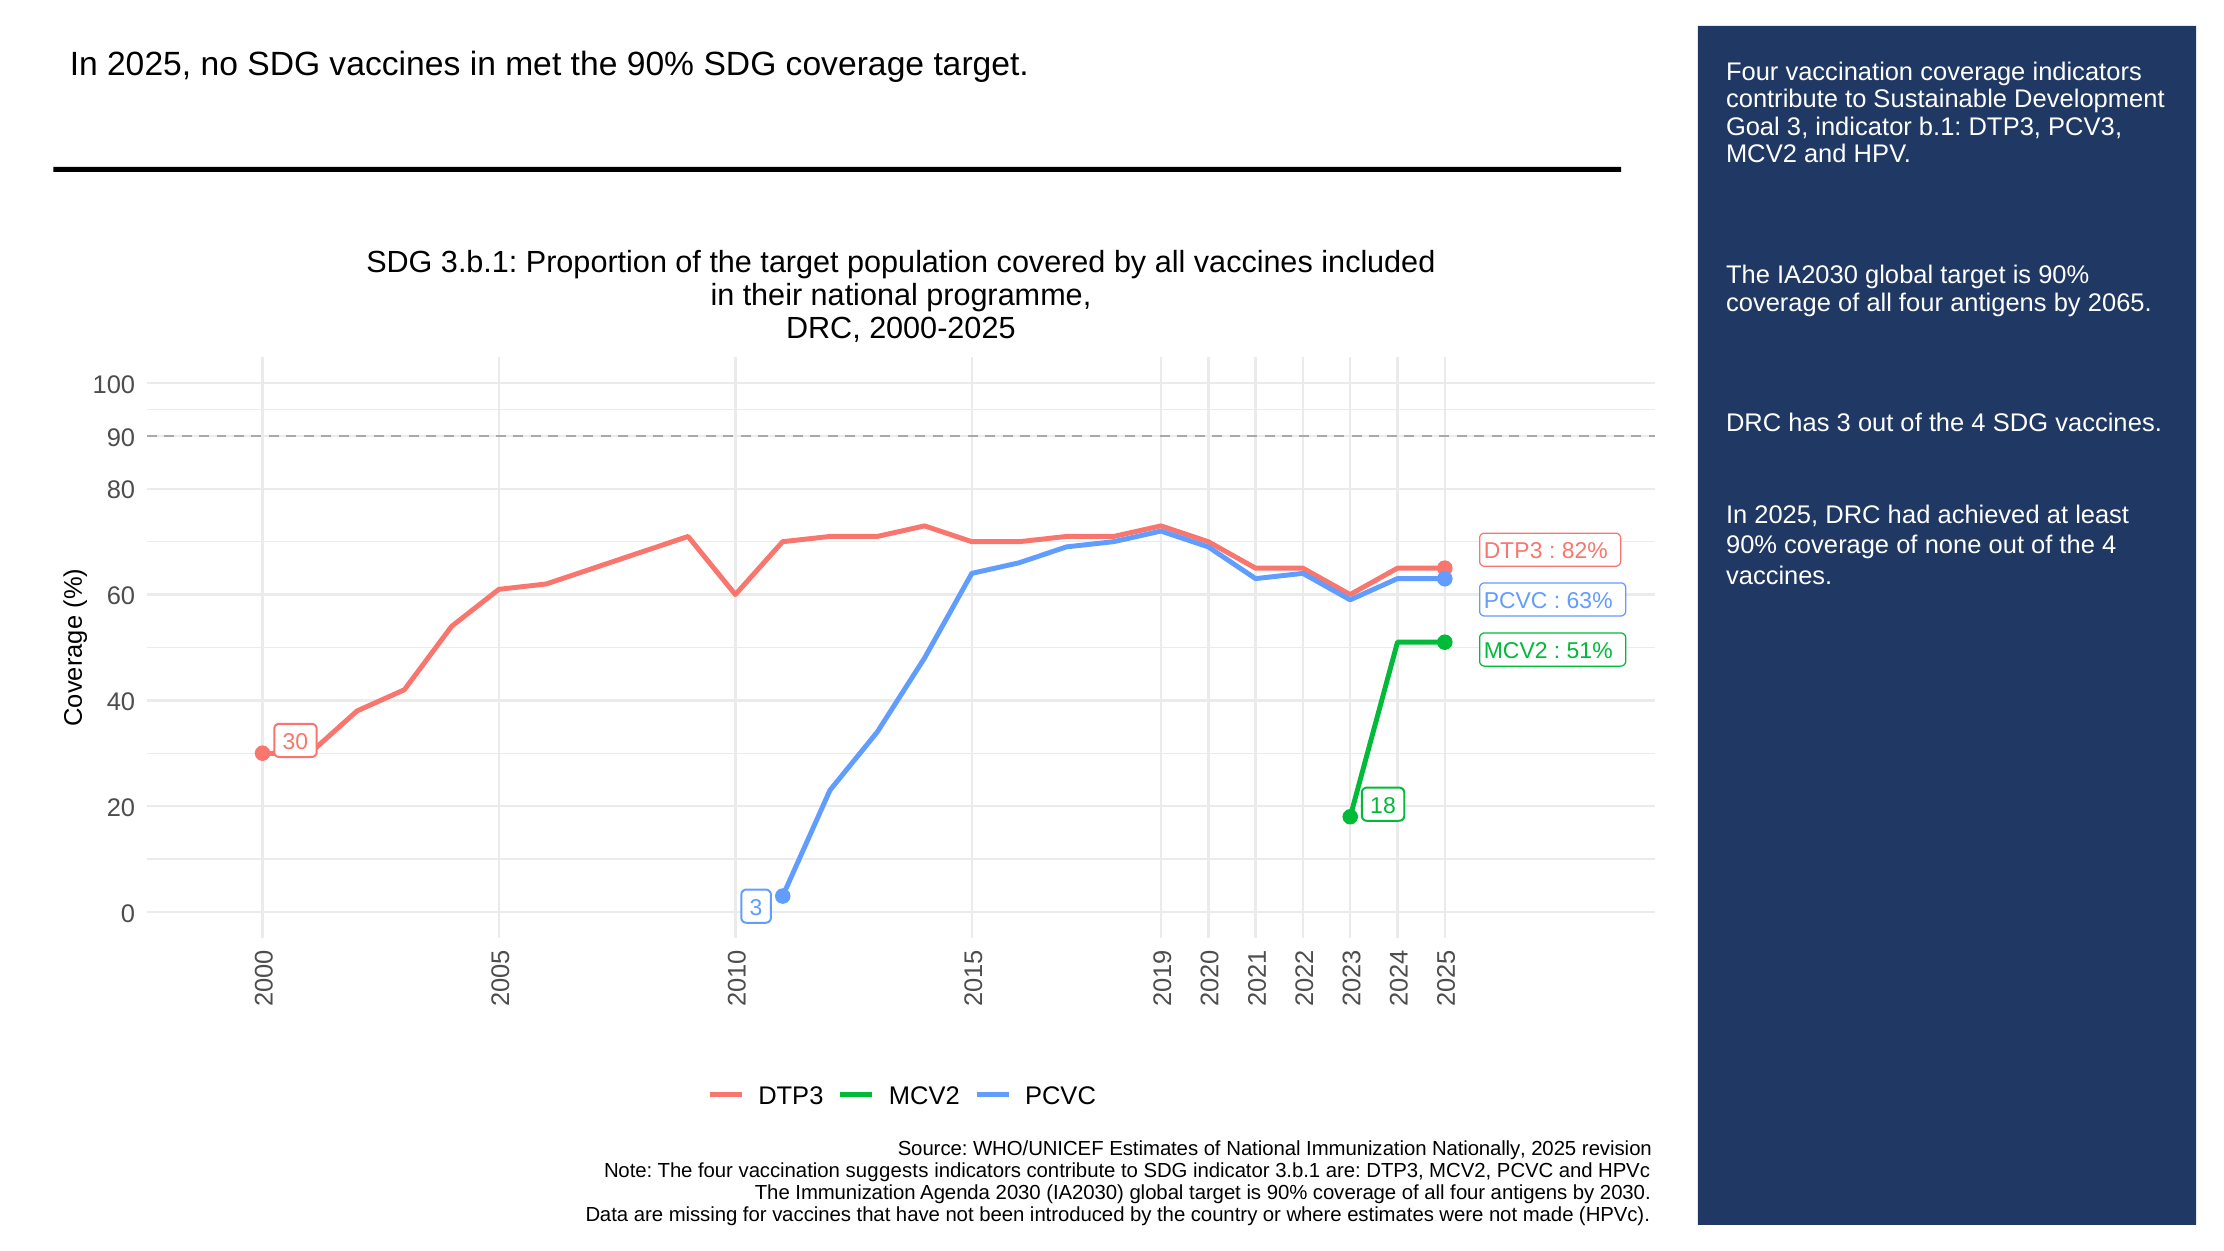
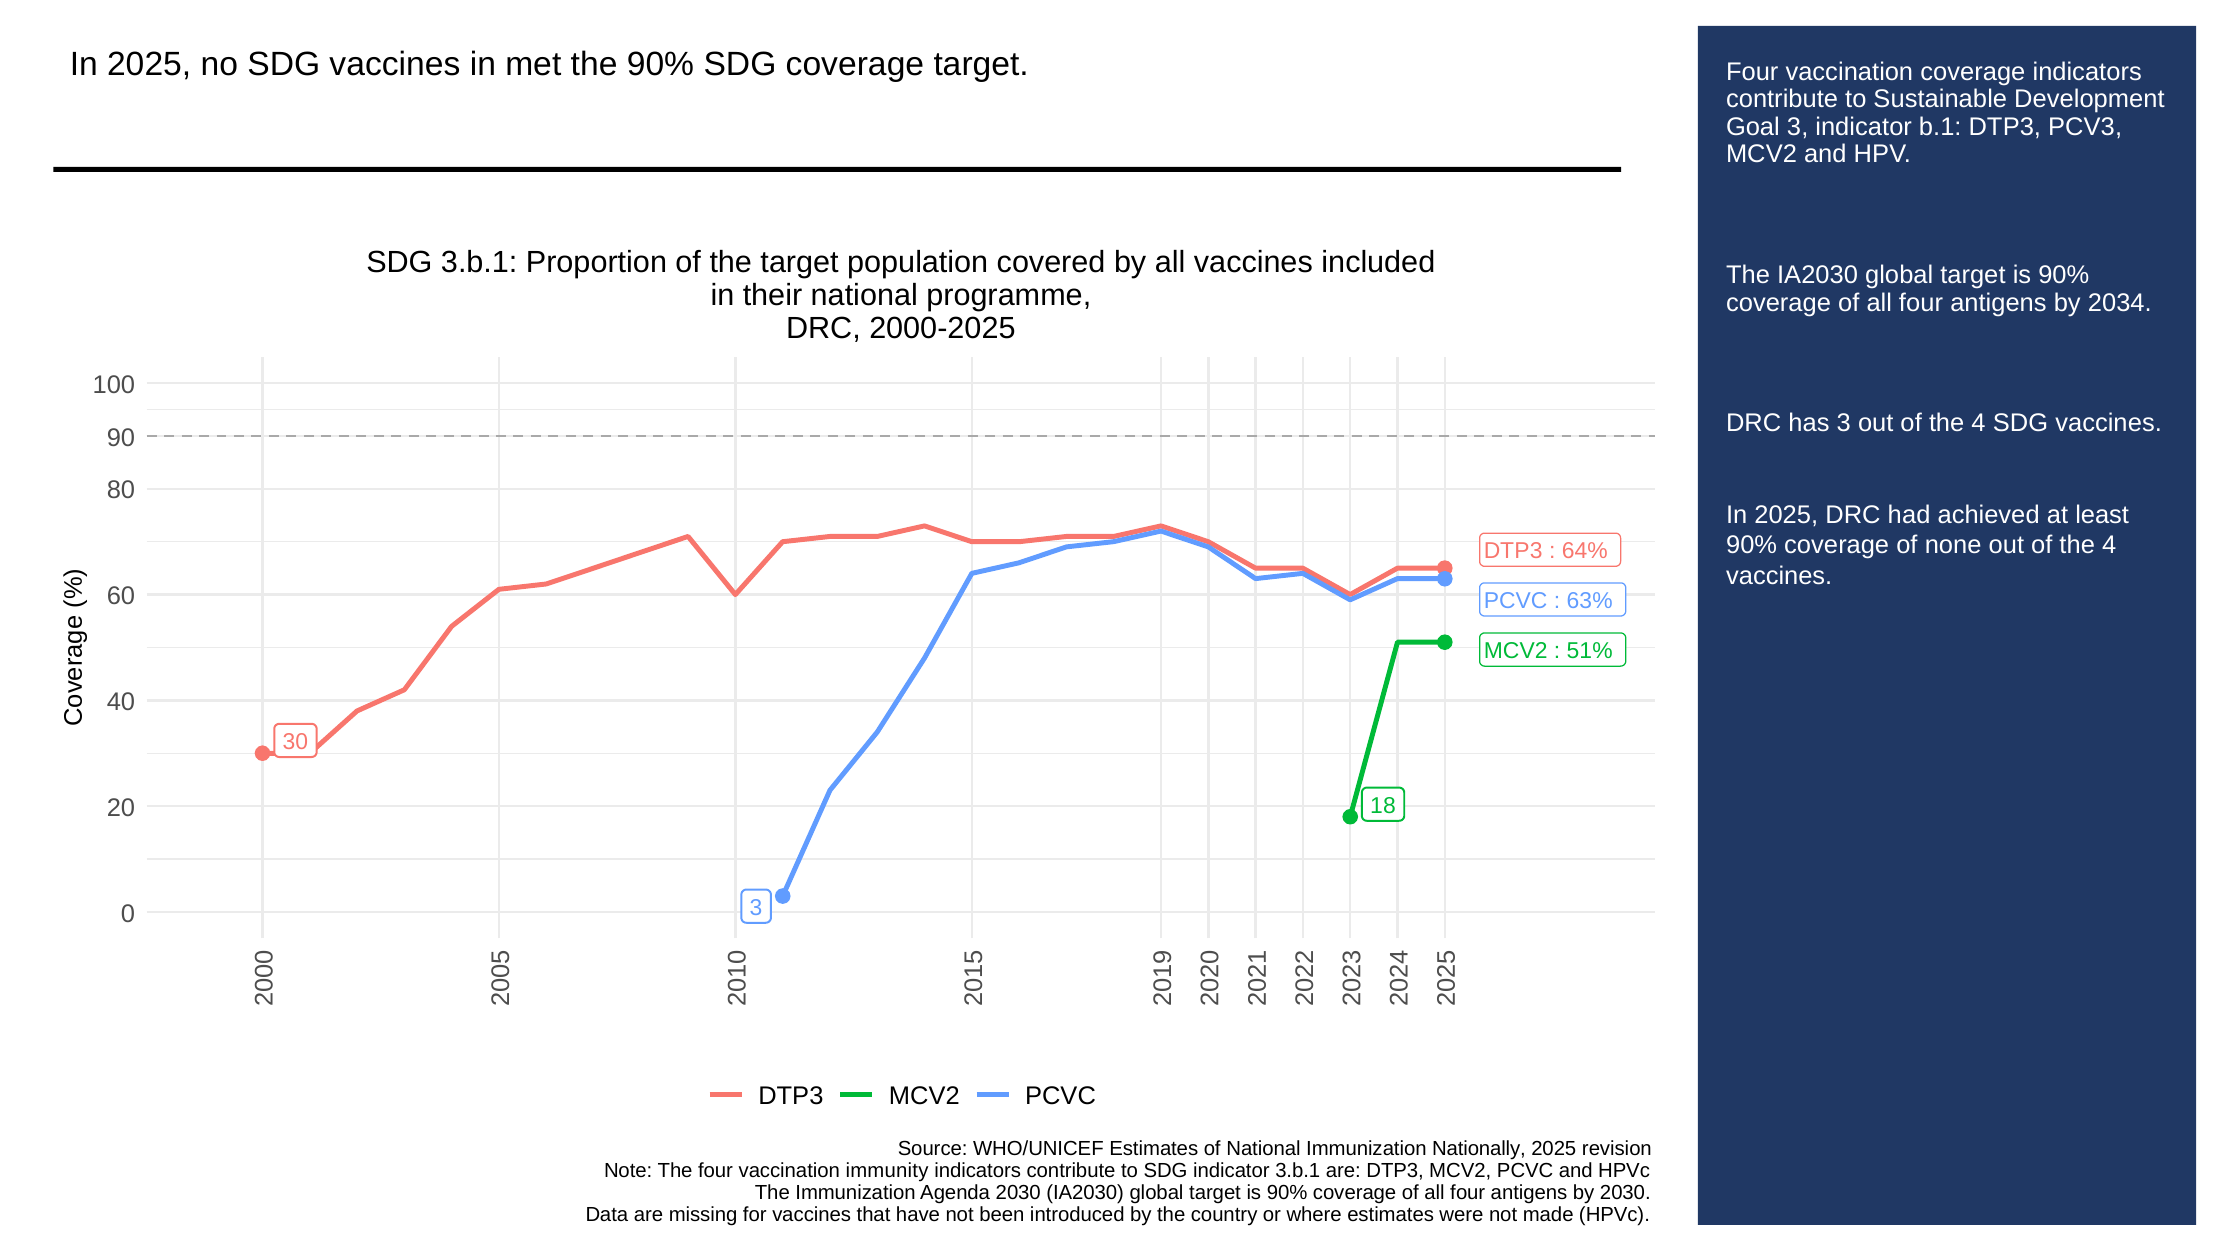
2065: 2065 -> 2034
82%: 82% -> 64%
suggests: suggests -> immunity
